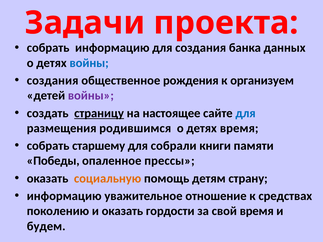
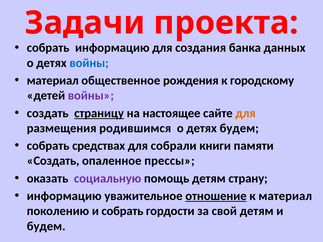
создания at (53, 81): создания -> материал
организуем: организуем -> городскому
для at (246, 113) colour: blue -> orange
детях время: время -> будем
старшему: старшему -> средствах
Победы at (53, 161): Победы -> Создать
социальную colour: orange -> purple
отношение underline: none -> present
к средствах: средствах -> материал
и оказать: оказать -> собрать
свой время: время -> детям
